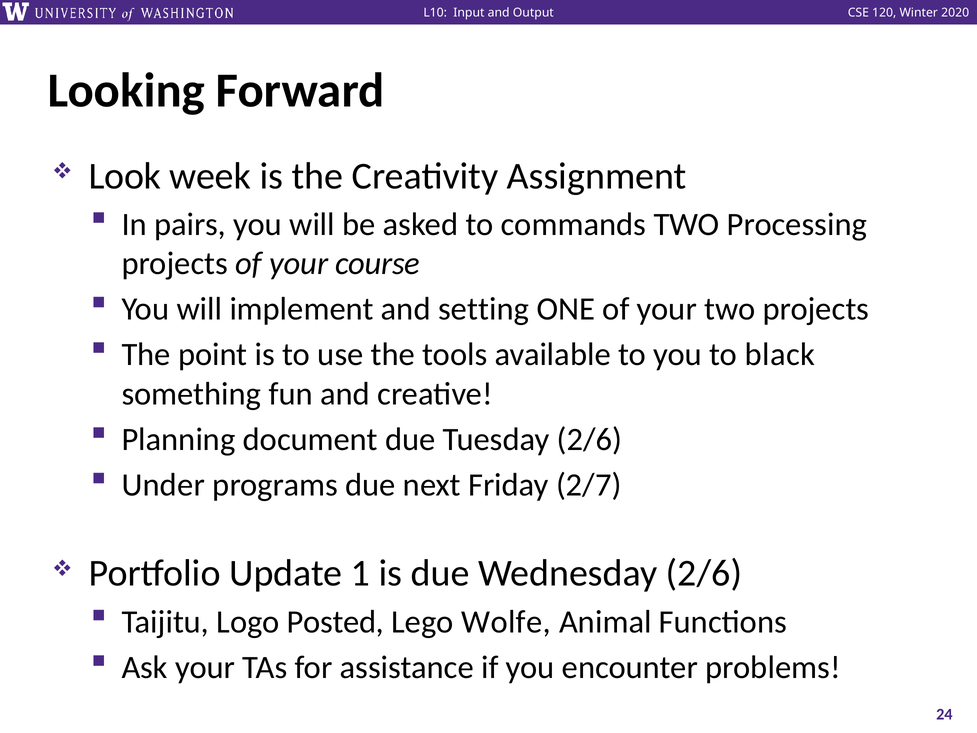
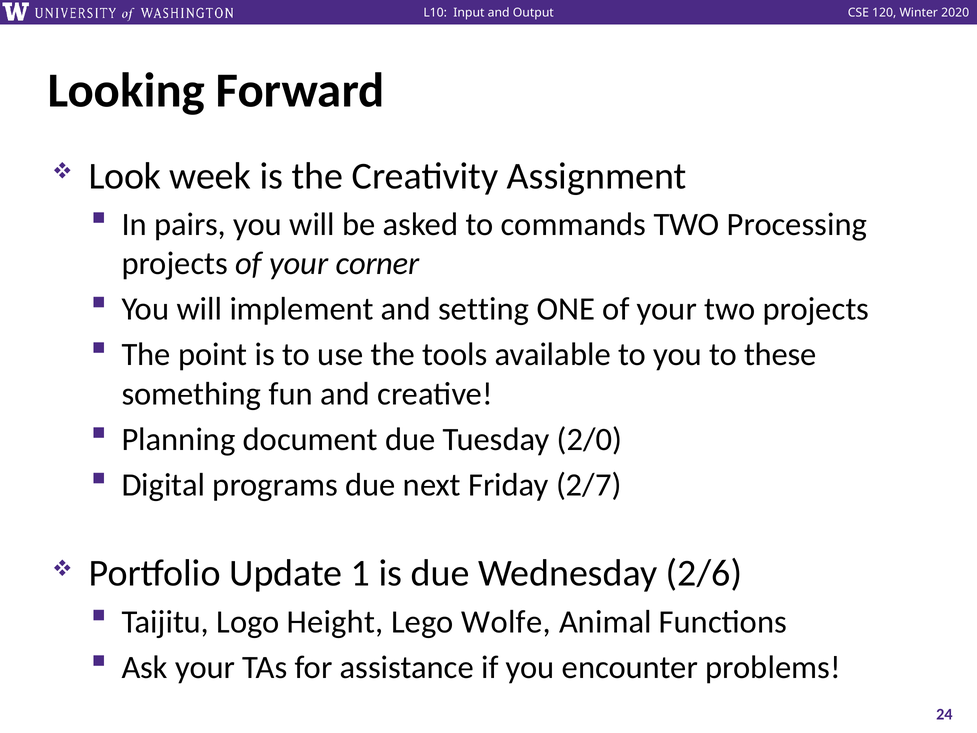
course: course -> corner
black: black -> these
Tuesday 2/6: 2/6 -> 2/0
Under: Under -> Digital
Posted: Posted -> Height
